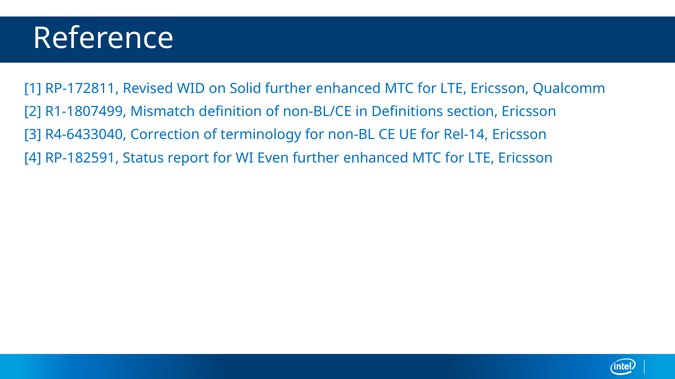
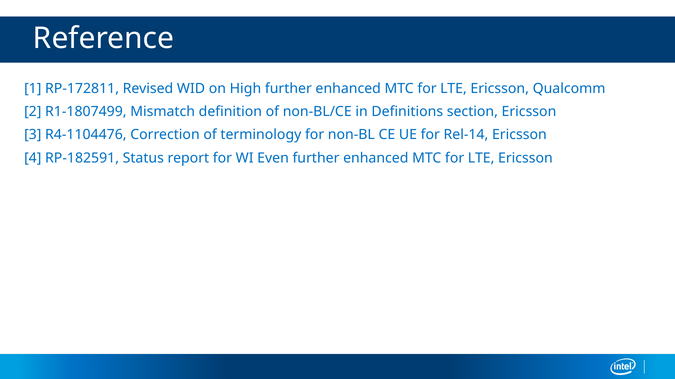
Solid: Solid -> High
R4-6433040: R4-6433040 -> R4-1104476
